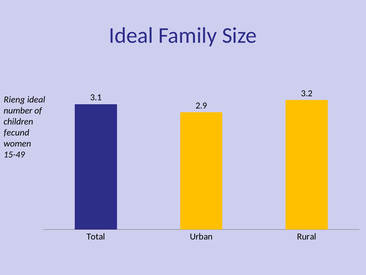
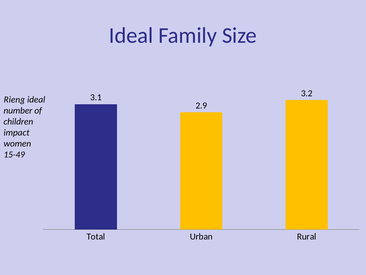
fecund: fecund -> impact
